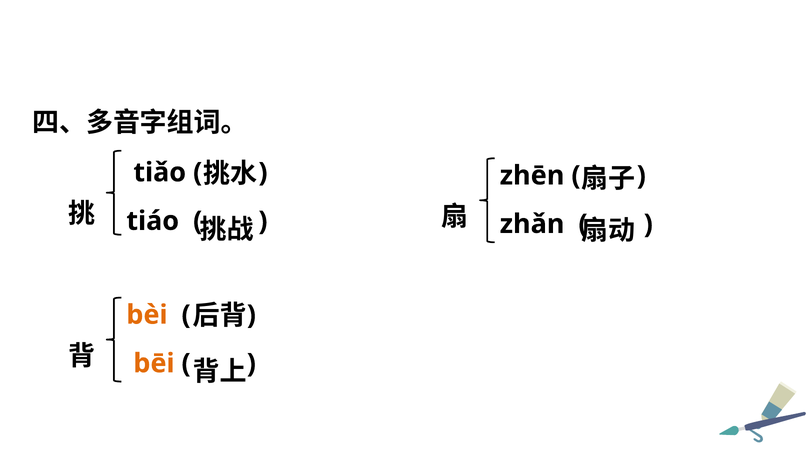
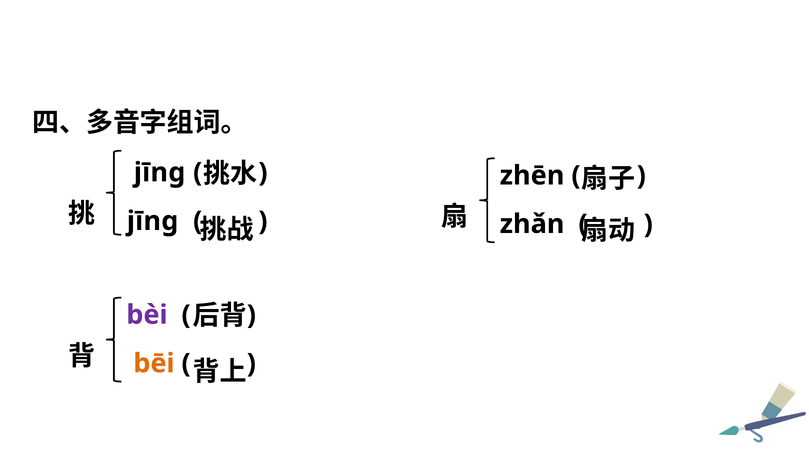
tiǎo at (160, 172): tiǎo -> jīng
tiáo at (153, 221): tiáo -> jīng
bèi colour: orange -> purple
